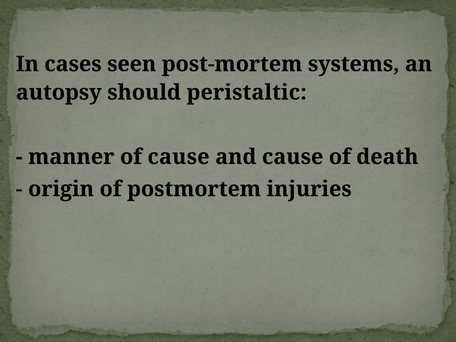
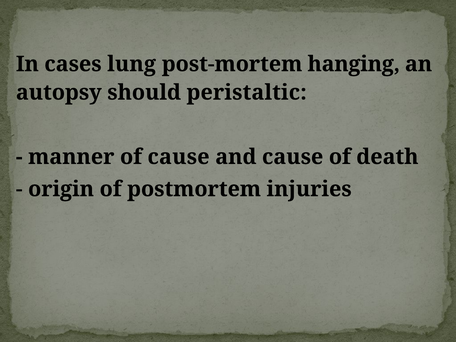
seen: seen -> lung
systems: systems -> hanging
